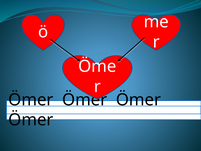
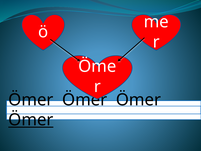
Ömer at (31, 120) underline: none -> present
